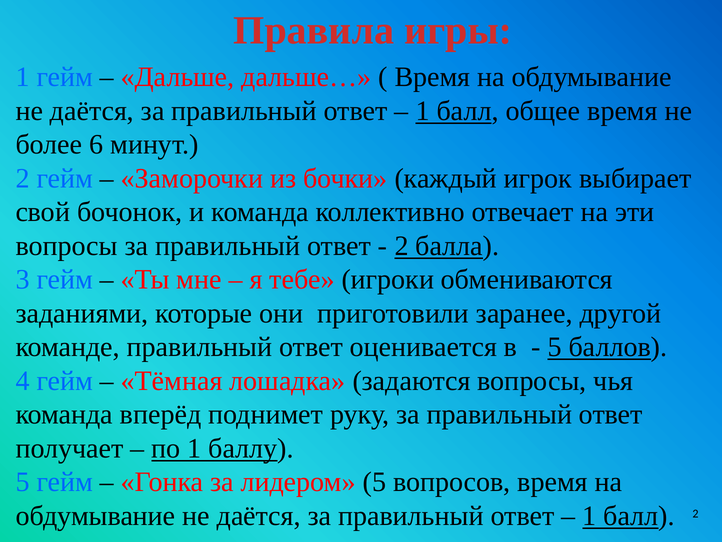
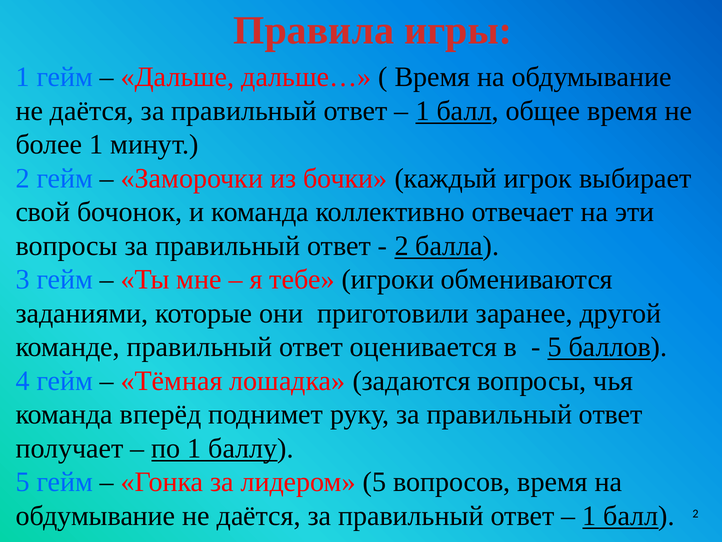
более 6: 6 -> 1
